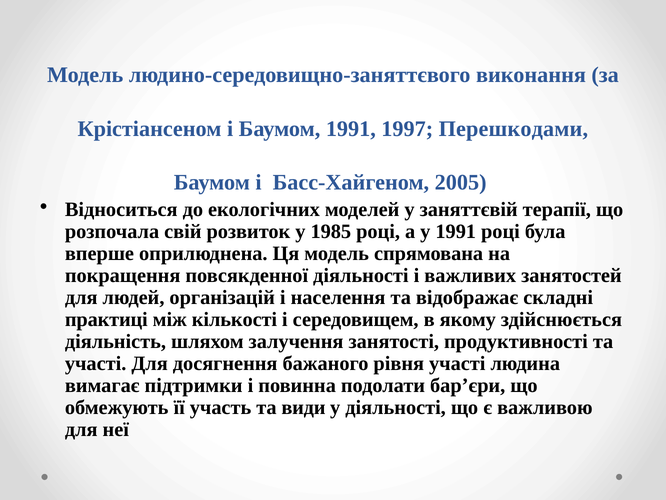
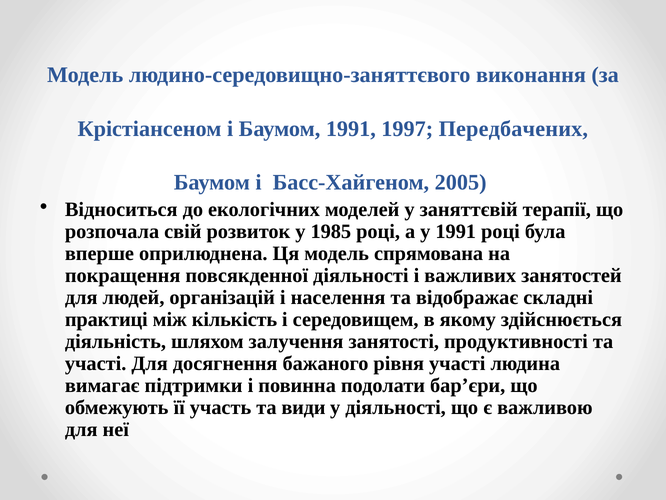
Перешкодами: Перешкодами -> Передбачених
кількості: кількості -> кількість
